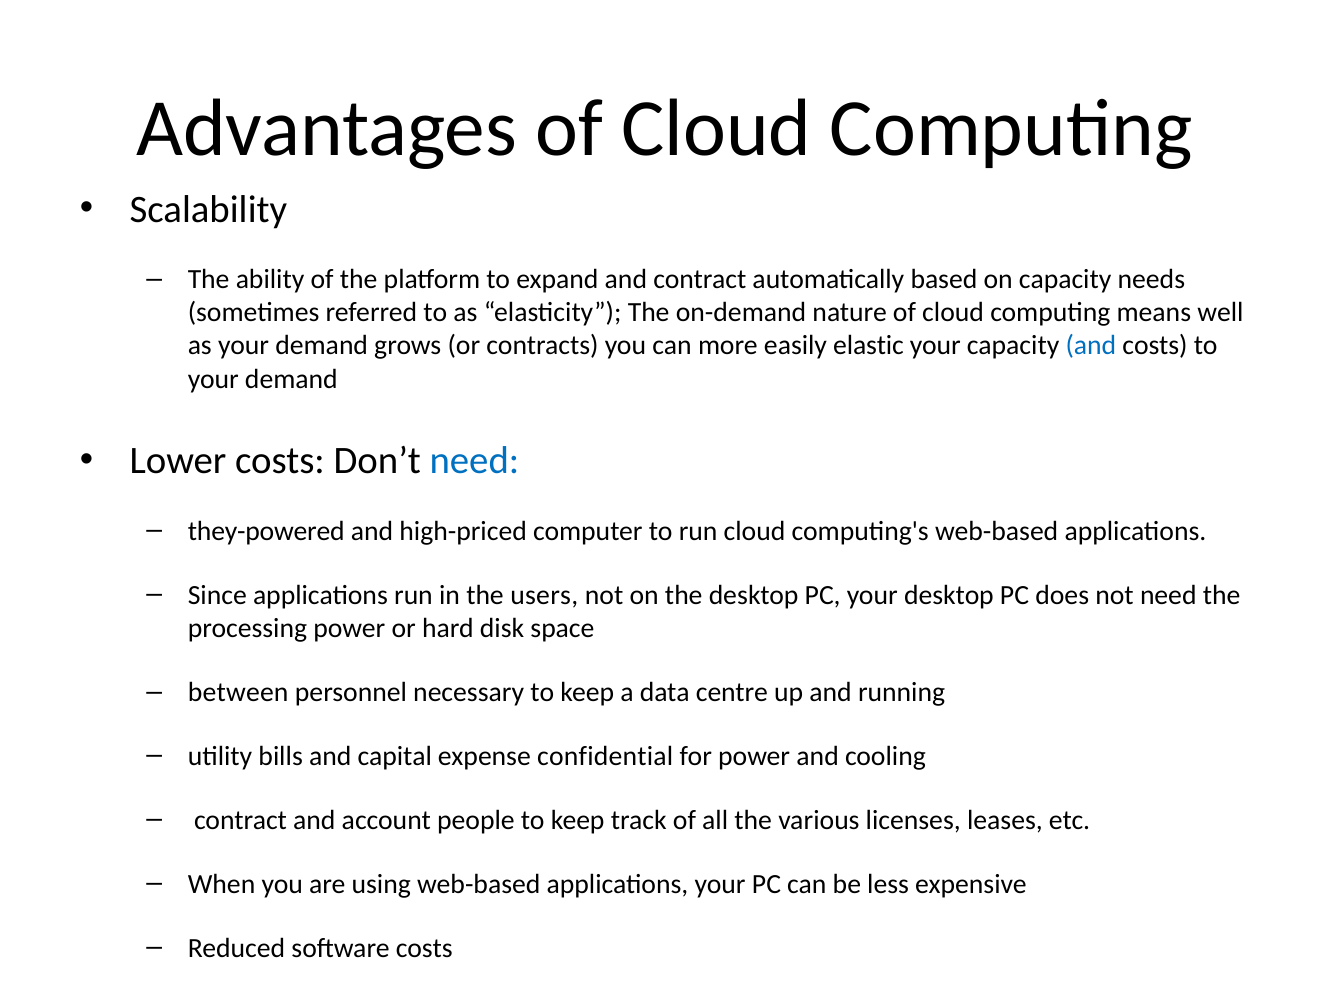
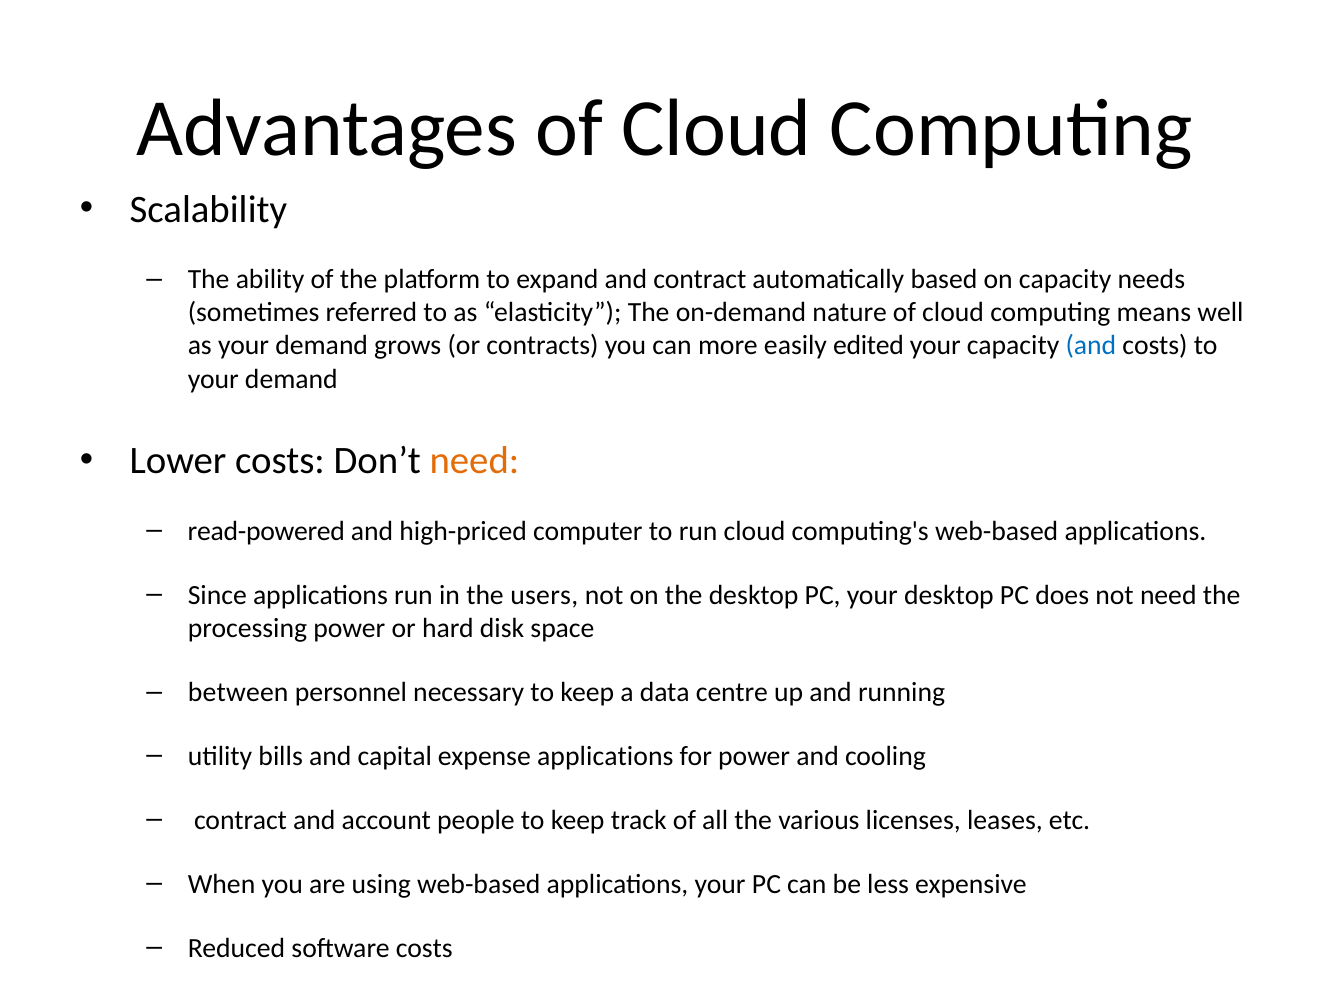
elastic: elastic -> edited
need at (474, 461) colour: blue -> orange
they-powered: they-powered -> read-powered
expense confidential: confidential -> applications
